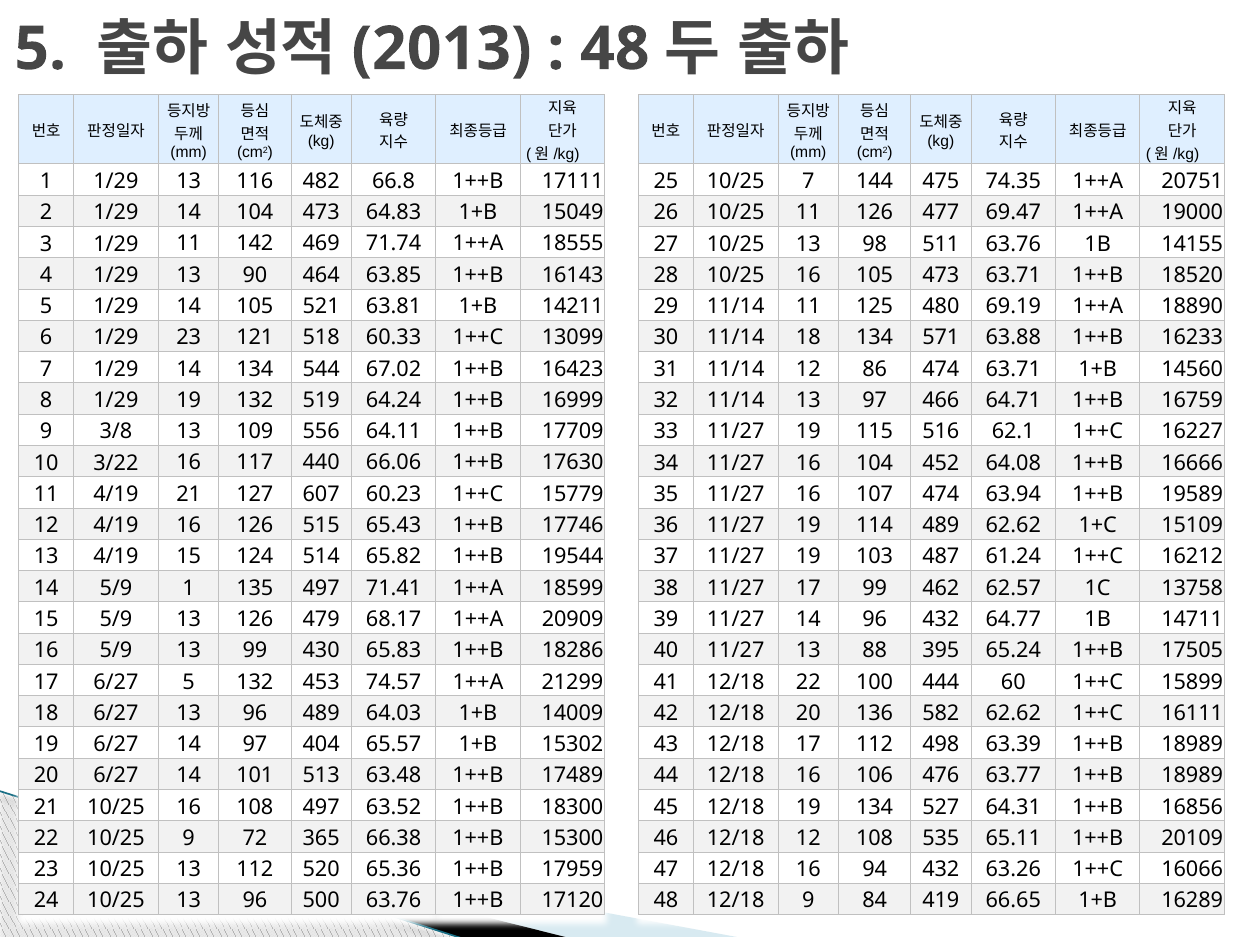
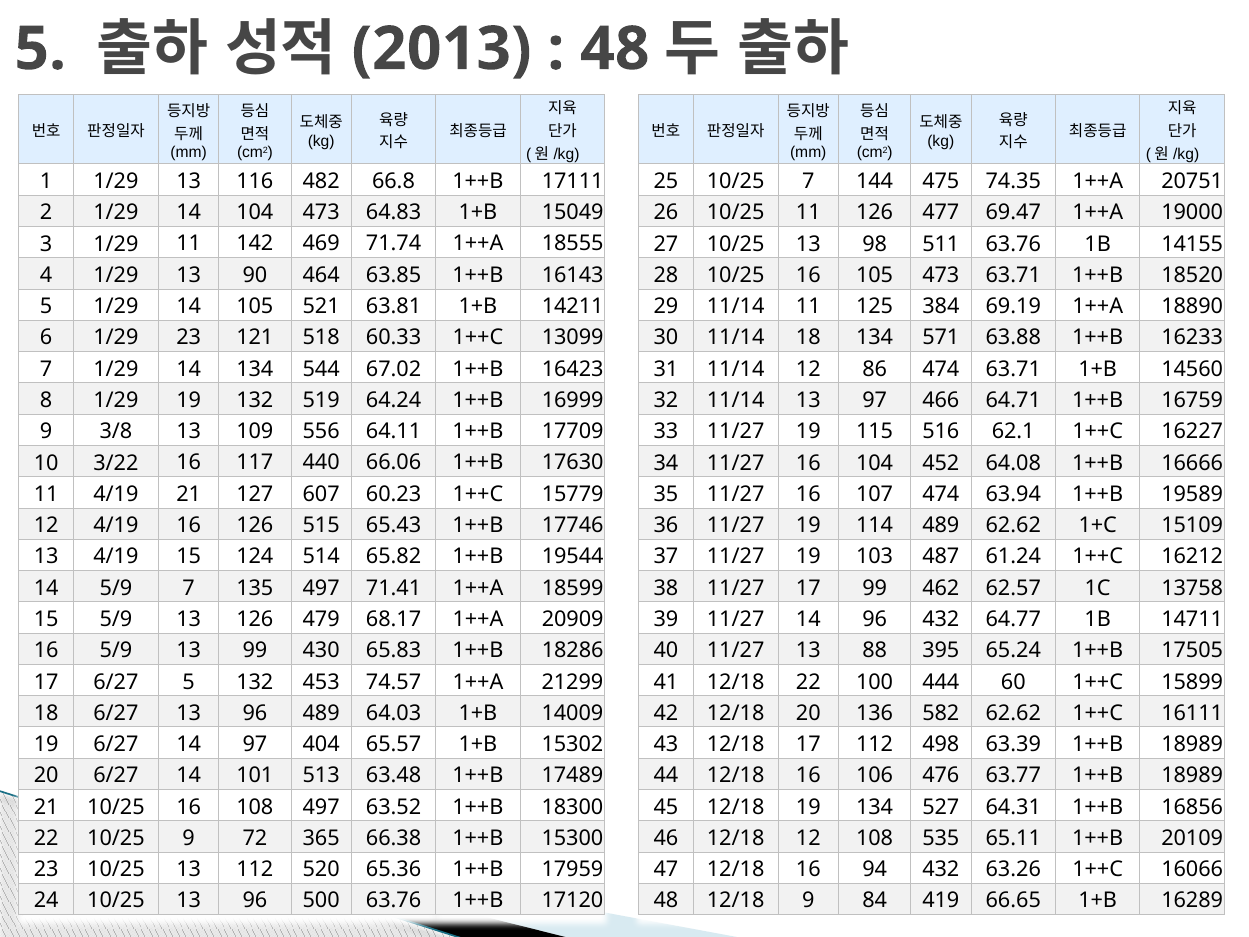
480: 480 -> 384
5/9 1: 1 -> 7
